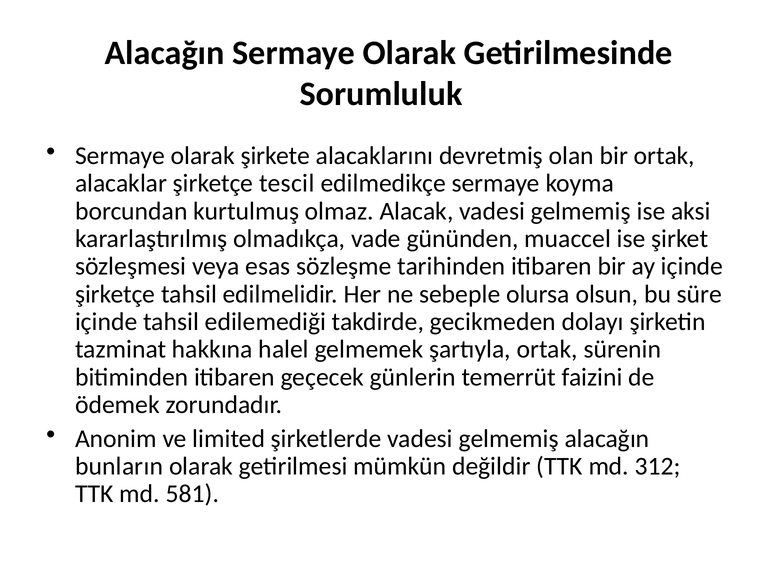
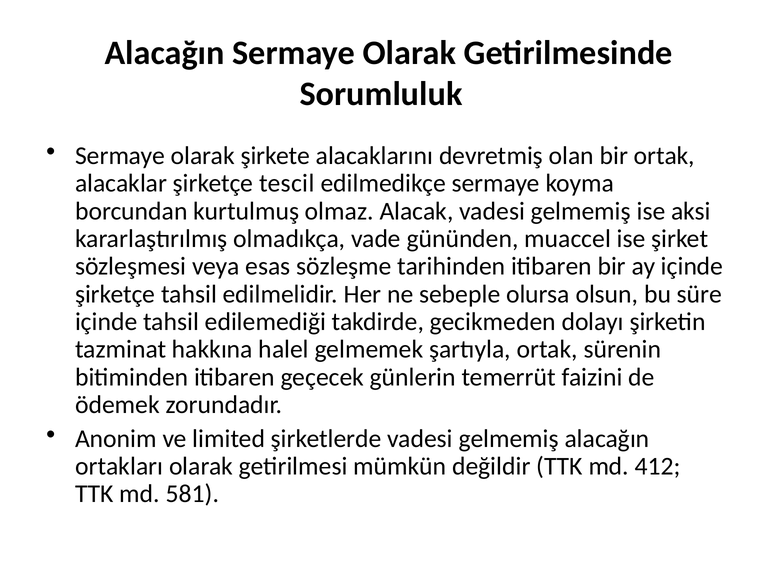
bunların: bunların -> ortakları
312: 312 -> 412
